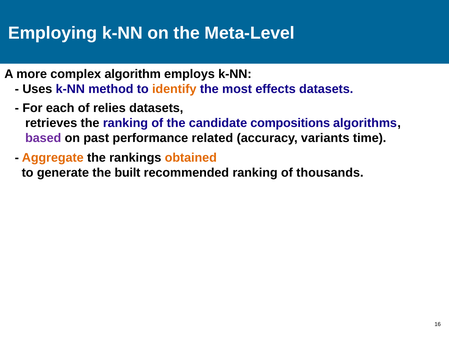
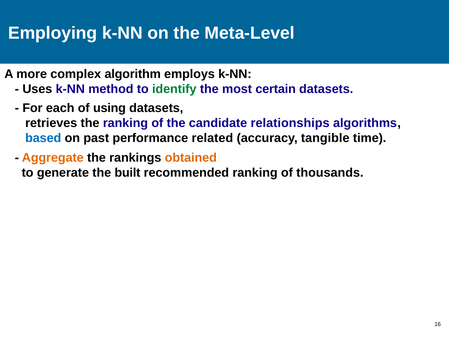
identify colour: orange -> green
effects: effects -> certain
relies: relies -> using
compositions: compositions -> relationships
based colour: purple -> blue
variants: variants -> tangible
